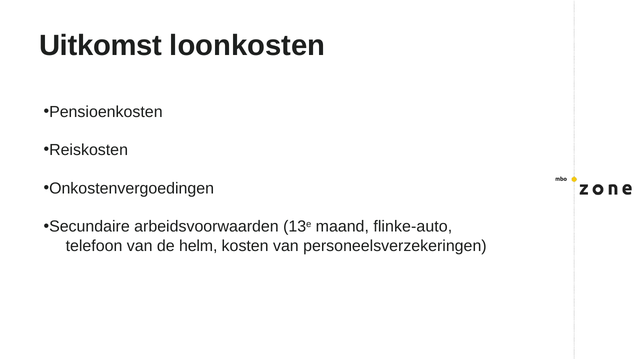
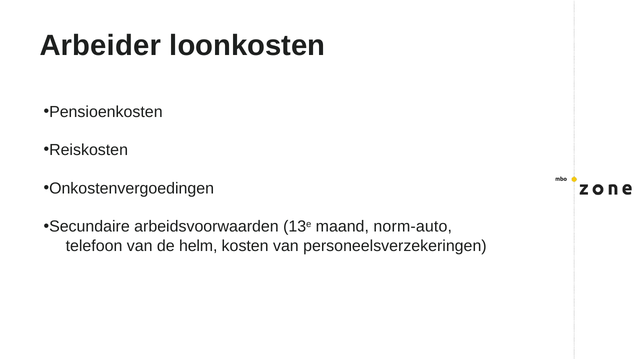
Uitkomst: Uitkomst -> Arbeider
flinke-auto: flinke-auto -> norm-auto
